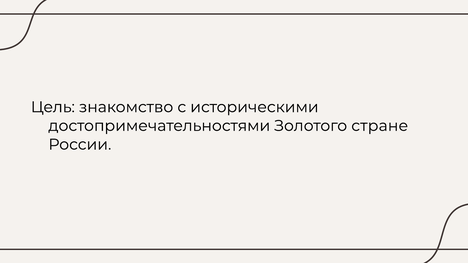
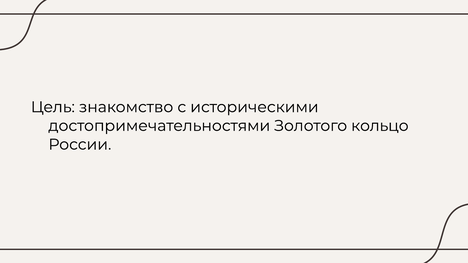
стране: стране -> кольцо
